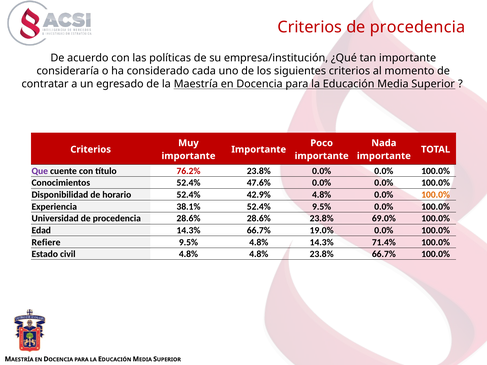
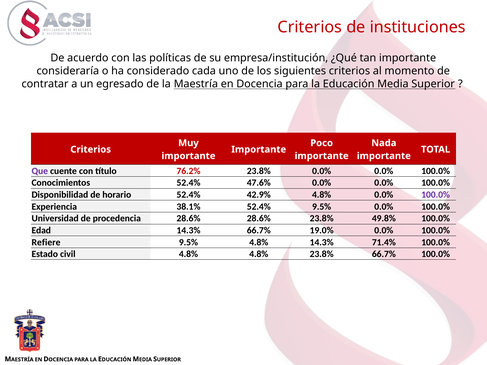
Criterios de procedencia: procedencia -> instituciones
100.0% at (436, 195) colour: orange -> purple
69.0%: 69.0% -> 49.8%
